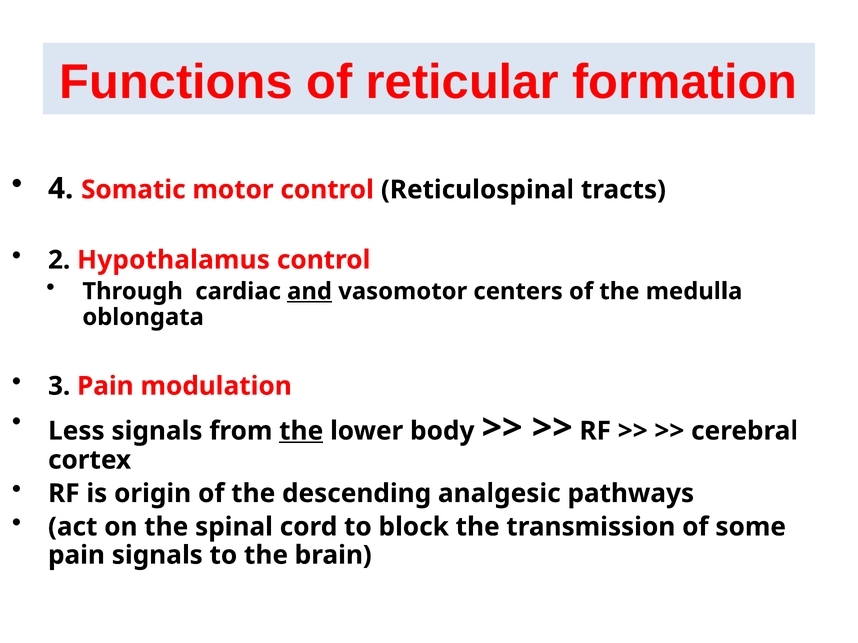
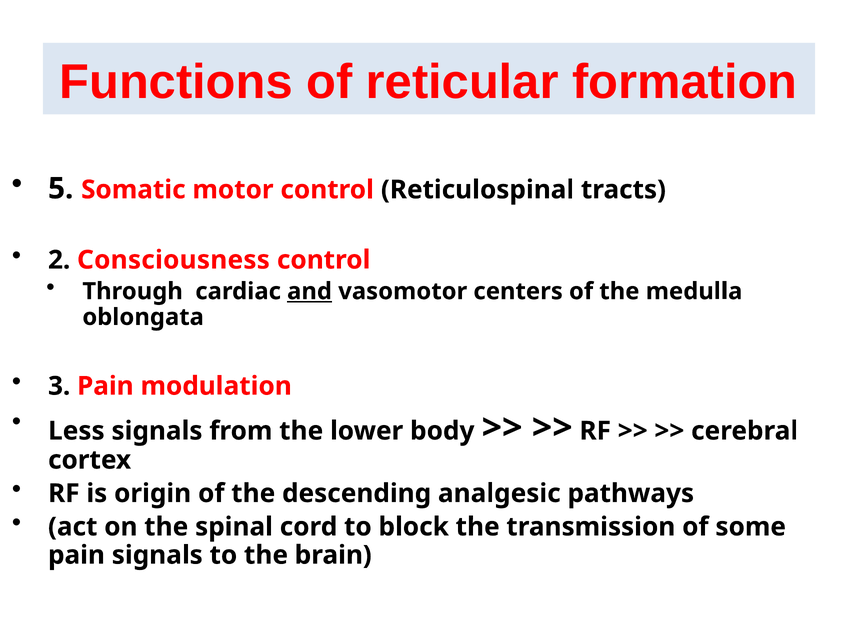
4: 4 -> 5
Hypothalamus: Hypothalamus -> Consciousness
the at (301, 431) underline: present -> none
